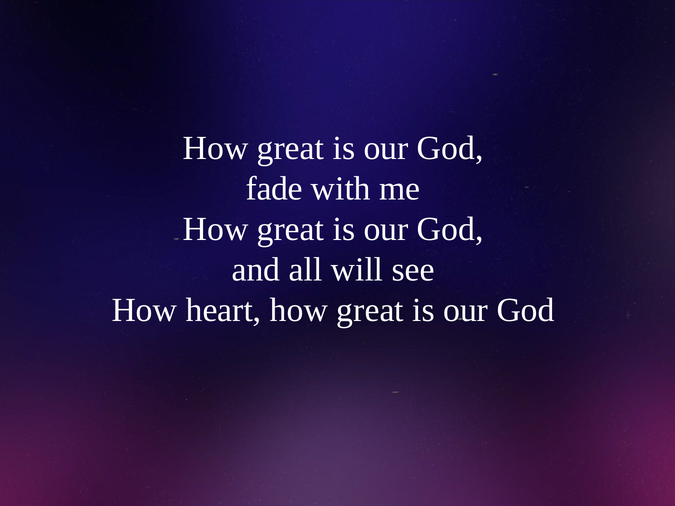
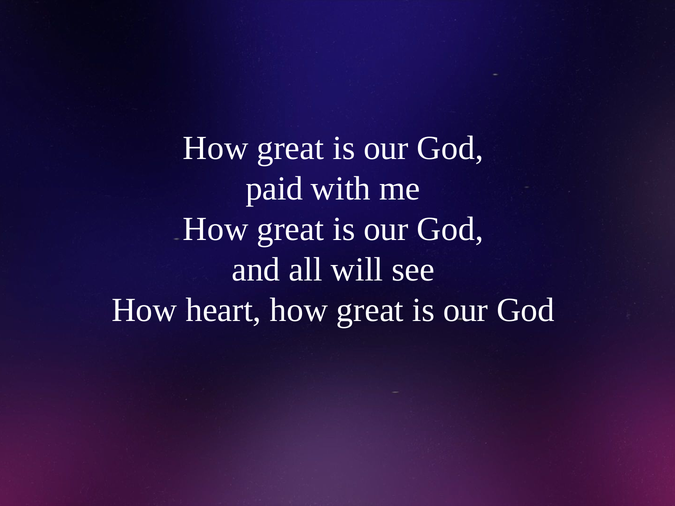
fade: fade -> paid
